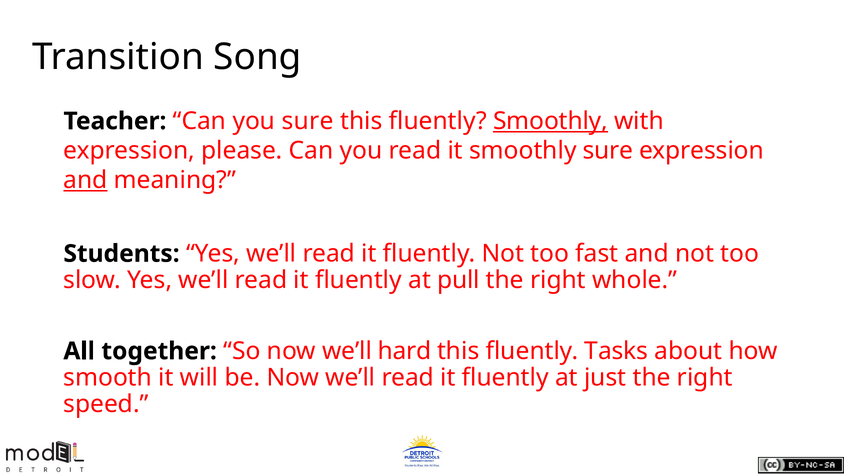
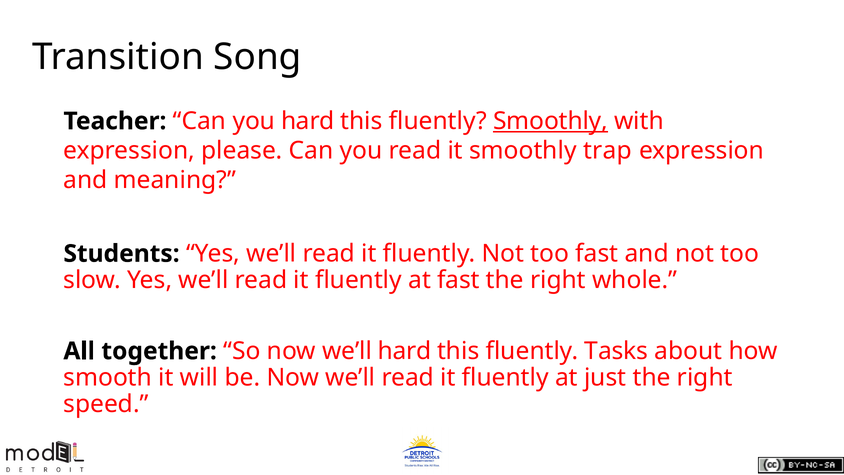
you sure: sure -> hard
smoothly sure: sure -> trap
and at (85, 180) underline: present -> none
at pull: pull -> fast
